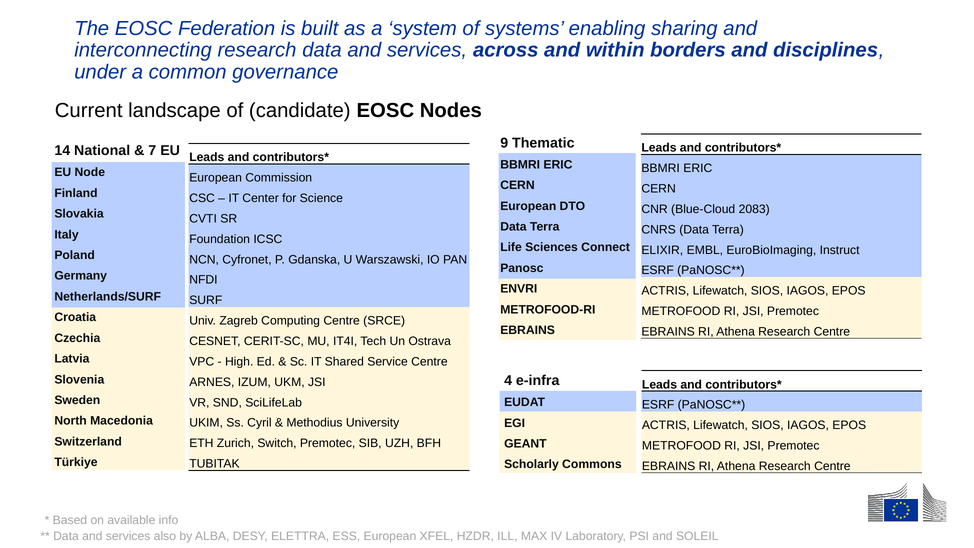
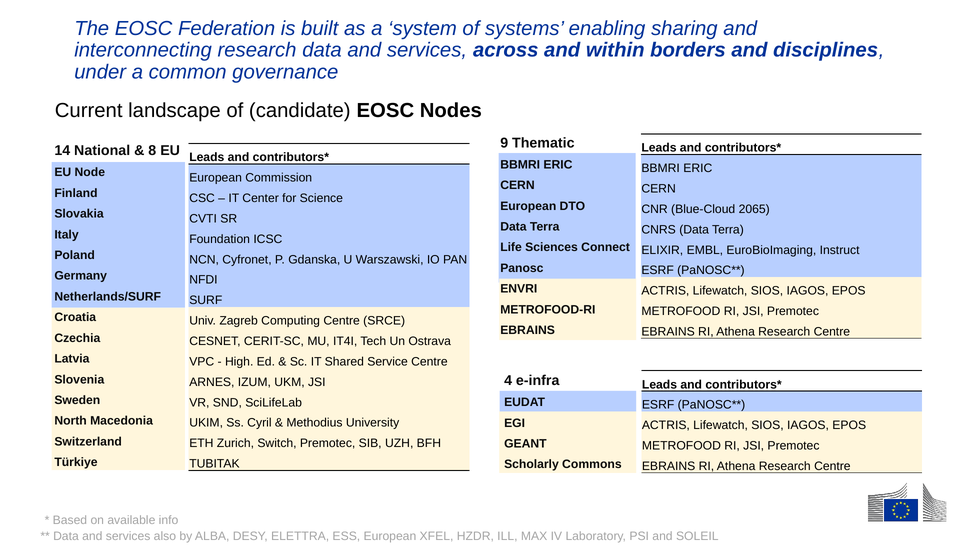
7: 7 -> 8
2083: 2083 -> 2065
